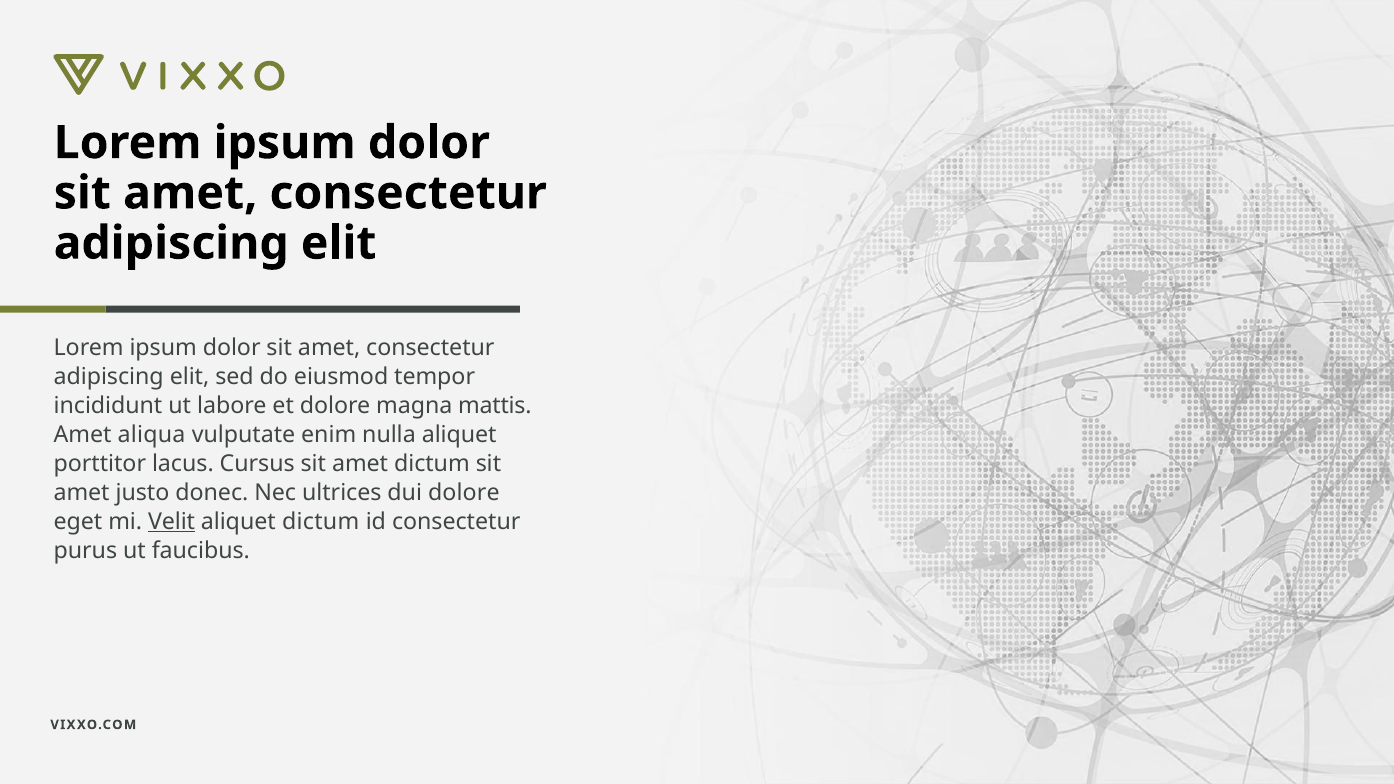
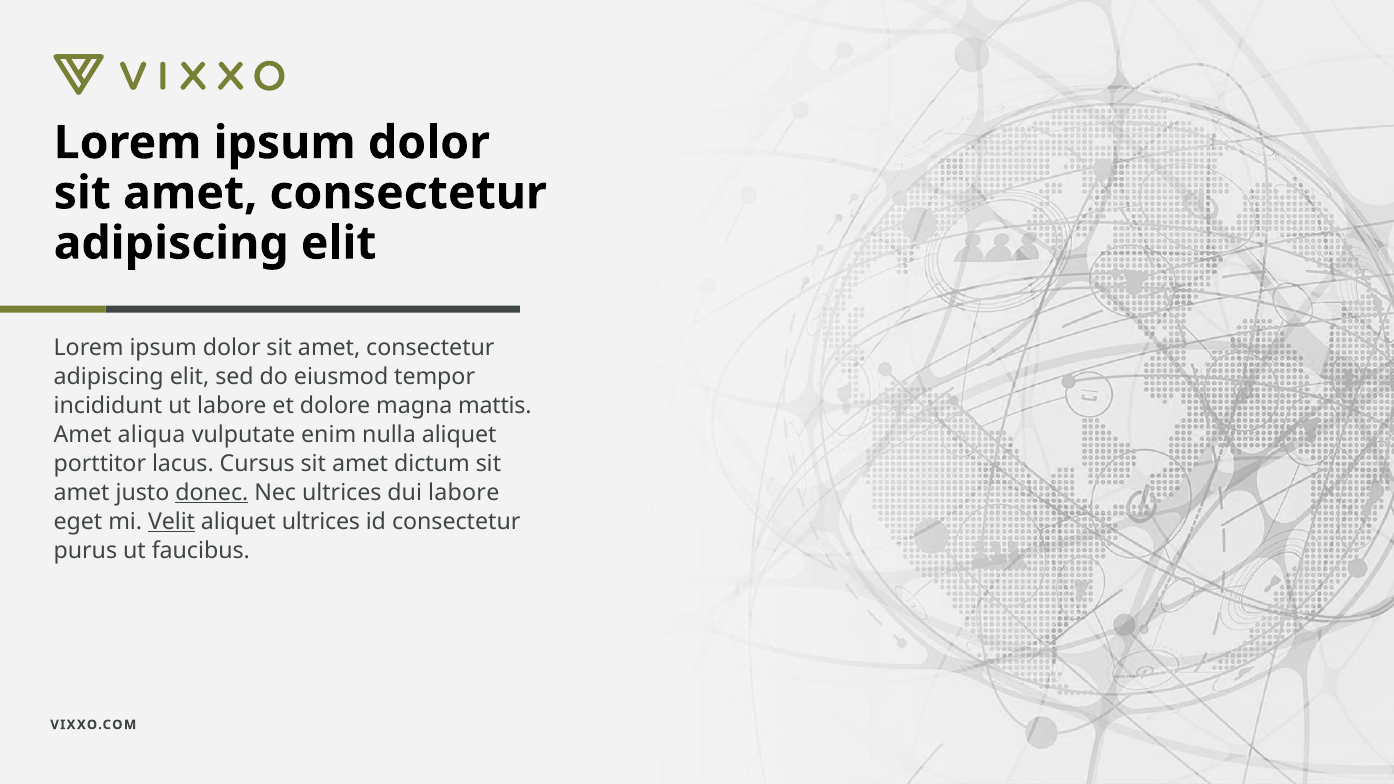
donec underline: none -> present
dui dolore: dolore -> labore
aliquet dictum: dictum -> ultrices
